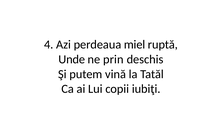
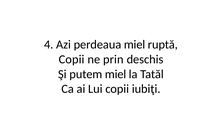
Unde at (72, 59): Unde -> Copii
putem vină: vină -> miel
